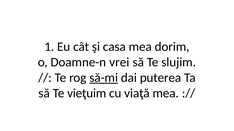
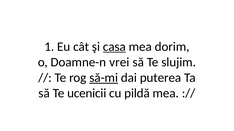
casa underline: none -> present
vieţuim: vieţuim -> ucenicii
viaţă: viaţă -> pildă
